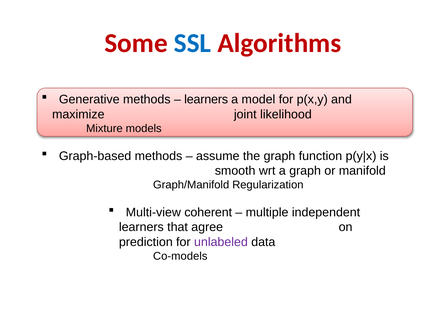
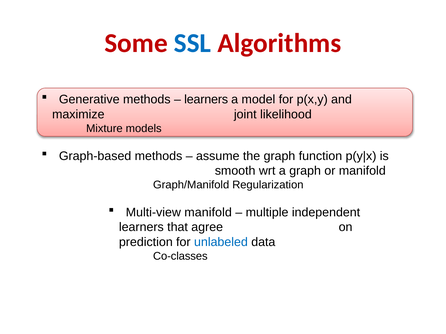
Multi-view coherent: coherent -> manifold
unlabeled colour: purple -> blue
Co-models: Co-models -> Co-classes
